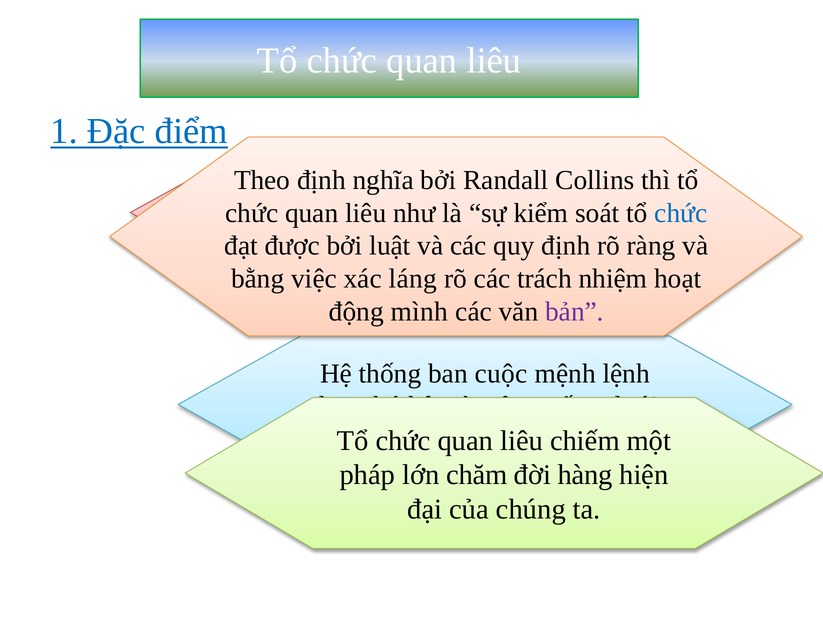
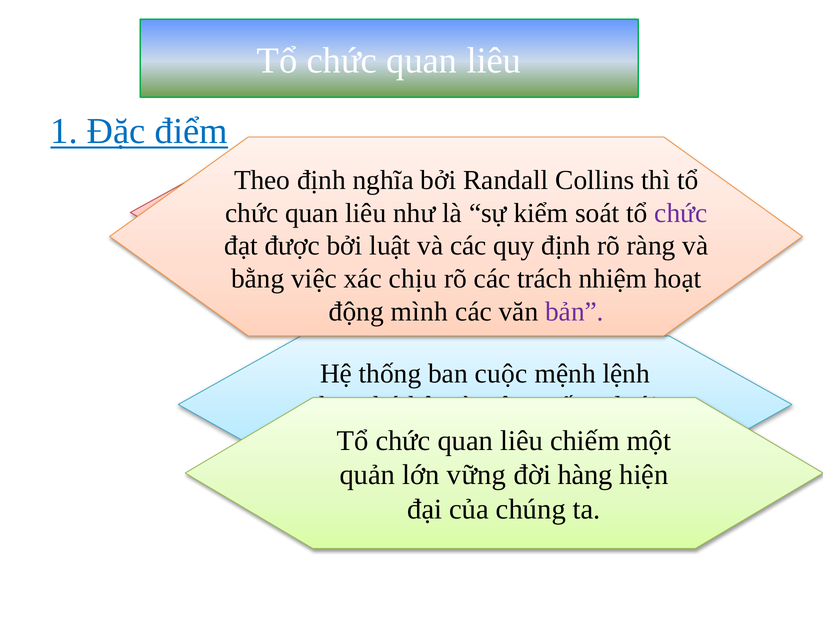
chức at (681, 213) colour: blue -> purple
láng: láng -> chịu
pháp: pháp -> quản
chăm: chăm -> vững
